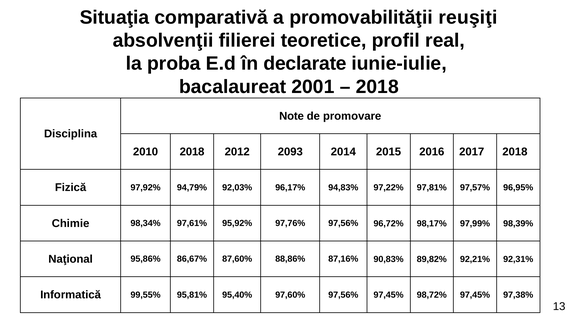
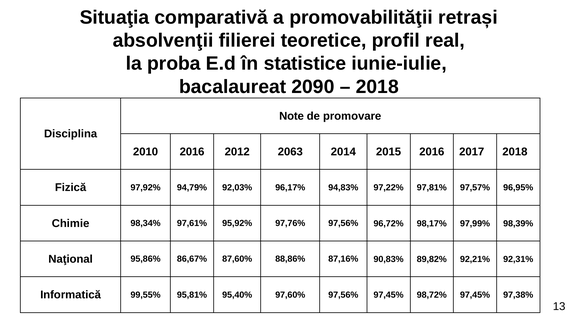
reuşiţi: reuşiţi -> retrași
declarate: declarate -> statistice
2001: 2001 -> 2090
2010 2018: 2018 -> 2016
2093: 2093 -> 2063
